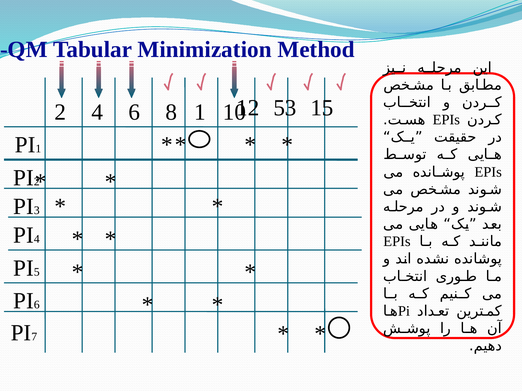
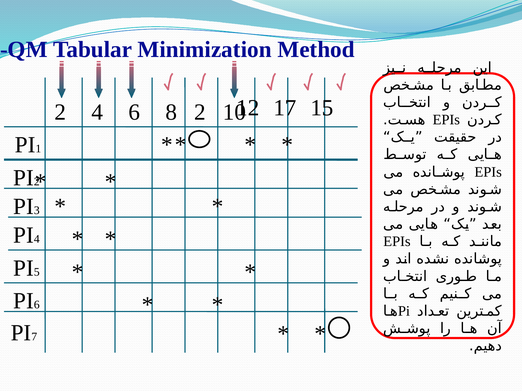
53: 53 -> 17
8 1: 1 -> 2
